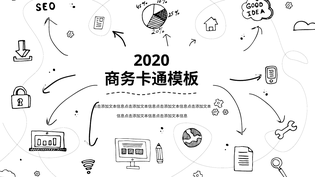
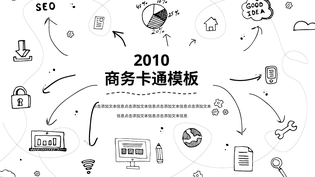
2020: 2020 -> 2010
